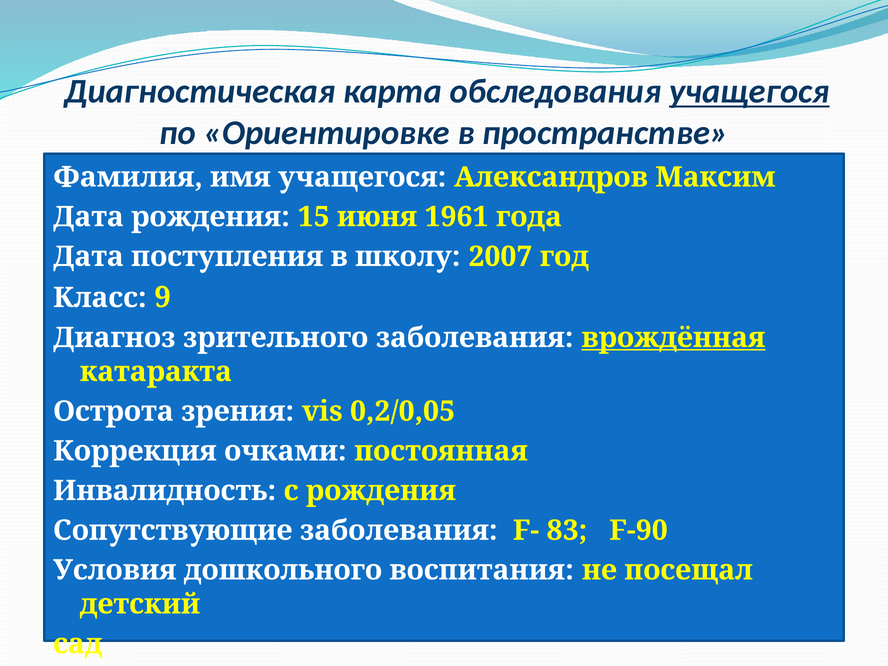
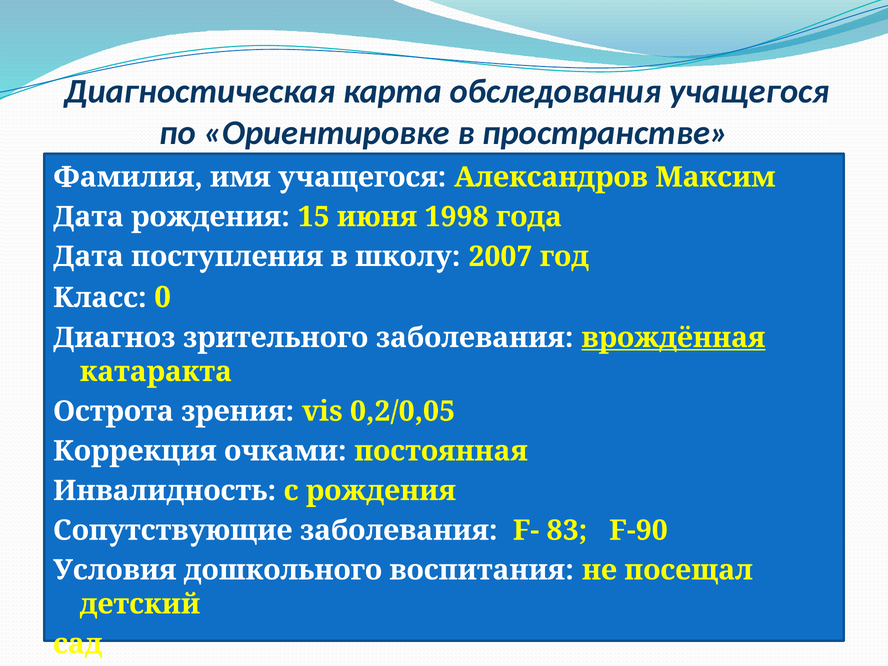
учащегося at (749, 91) underline: present -> none
1961: 1961 -> 1998
9: 9 -> 0
